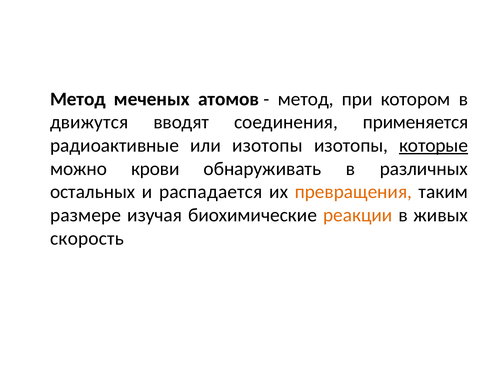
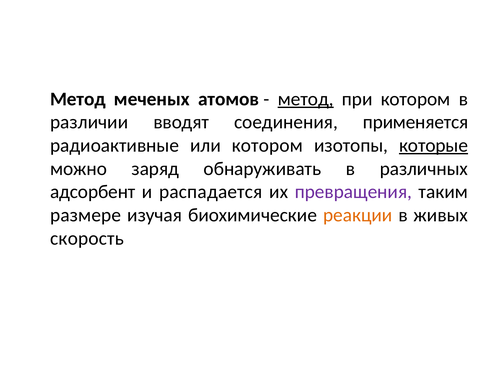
метод at (306, 99) underline: none -> present
движутся: движутся -> различии
или изотопы: изотопы -> котором
крови: крови -> заряд
остальных: остальных -> адсорбент
превращения colour: orange -> purple
